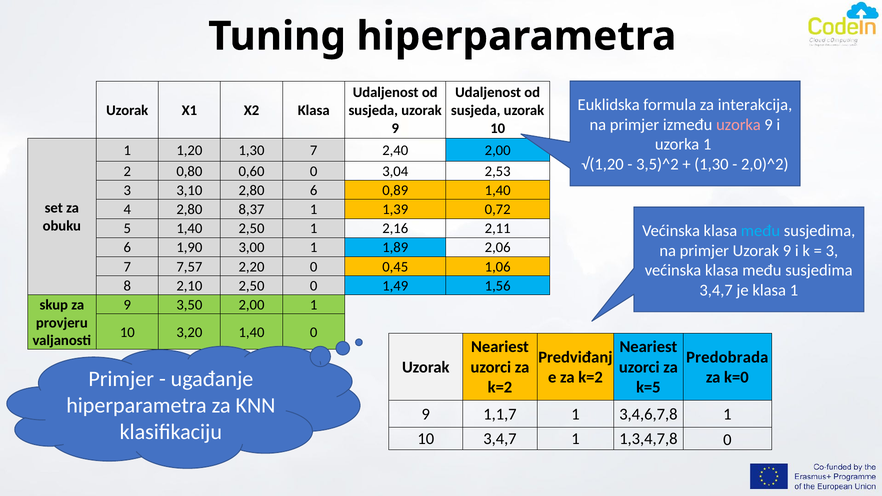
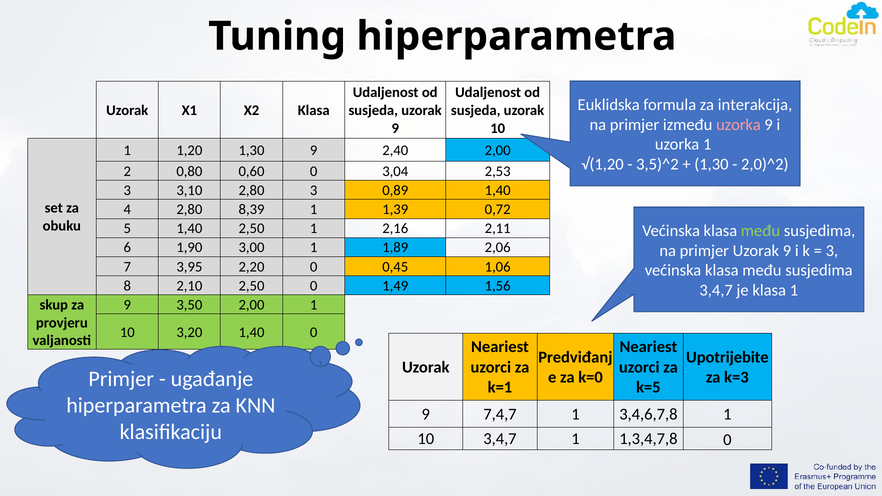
1,30 7: 7 -> 9
2,80 6: 6 -> 3
8,37: 8,37 -> 8,39
među at (761, 231) colour: light blue -> light green
7,57: 7,57 -> 3,95
Predobrada: Predobrada -> Upotrijebite
k=2 at (591, 377): k=2 -> k=0
k=0: k=0 -> k=3
k=2 at (500, 387): k=2 -> k=1
1,1,7: 1,1,7 -> 7,4,7
